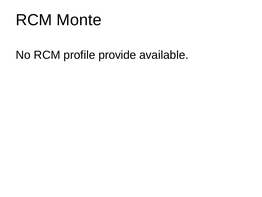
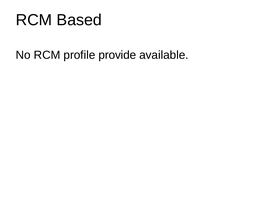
Monte: Monte -> Based
